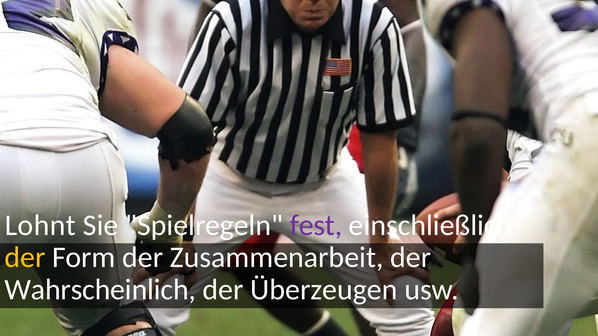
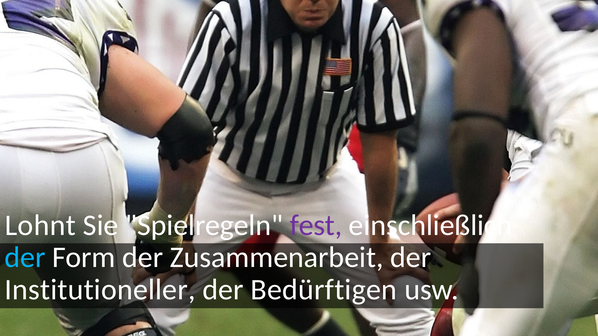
der at (25, 258) colour: yellow -> light blue
Wahrscheinlich: Wahrscheinlich -> Institutioneller
Überzeugen: Überzeugen -> Bedürftigen
